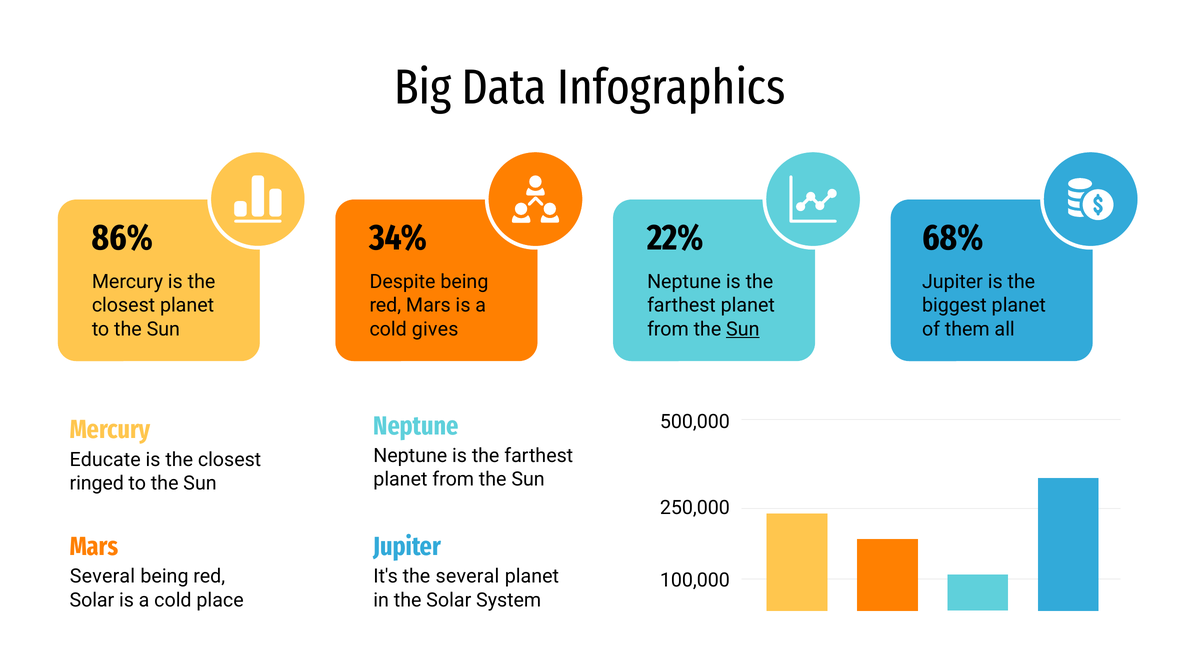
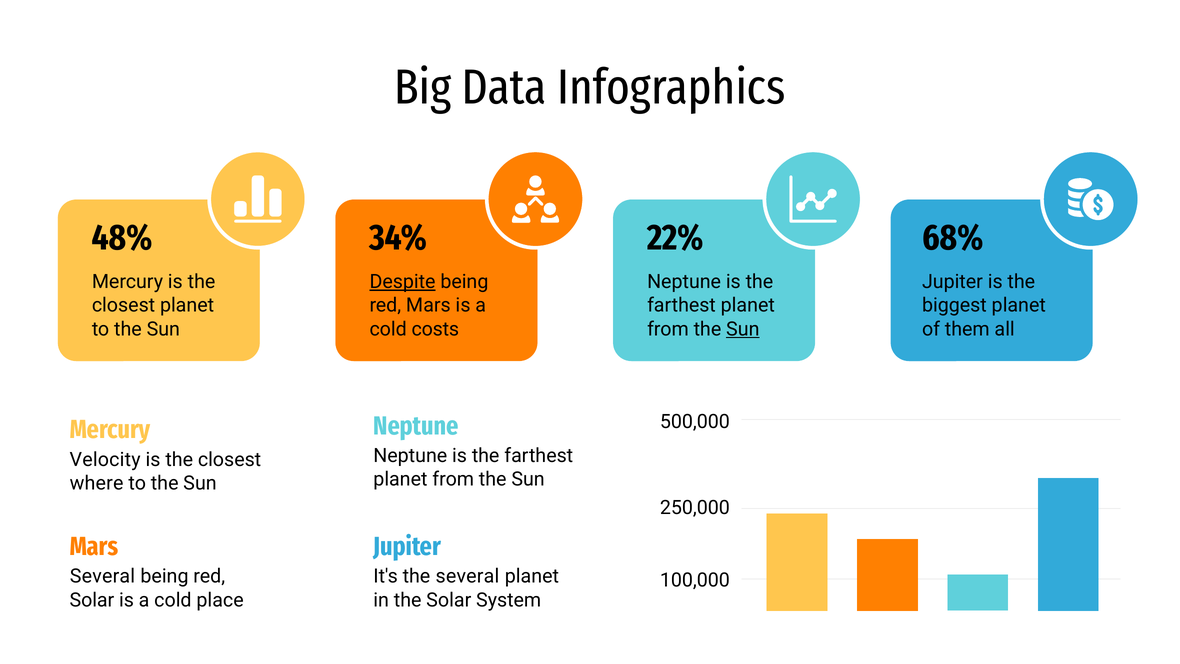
86%: 86% -> 48%
Despite underline: none -> present
gives: gives -> costs
Educate: Educate -> Velocity
ringed: ringed -> where
